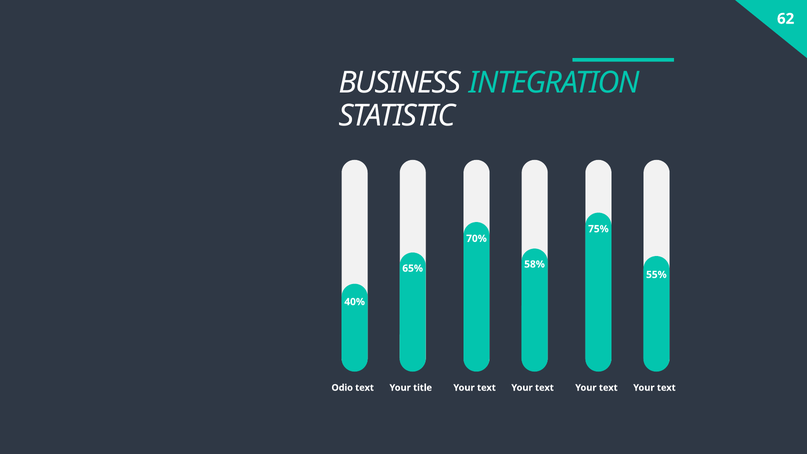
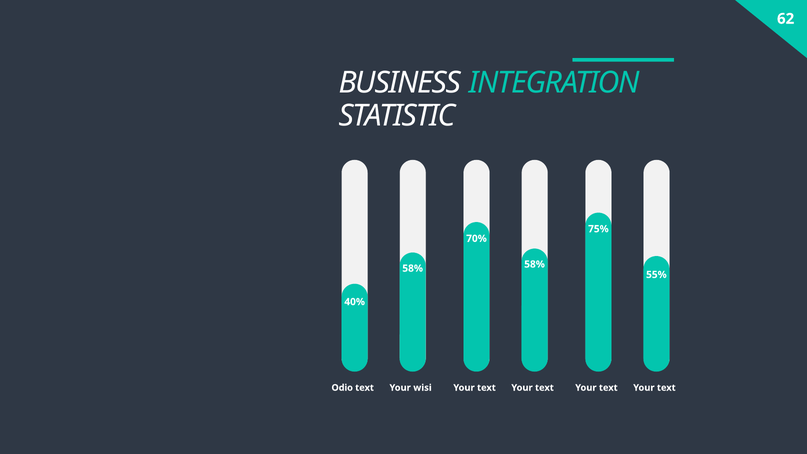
65% at (413, 268): 65% -> 58%
title: title -> wisi
